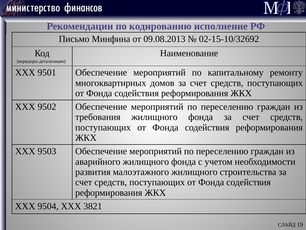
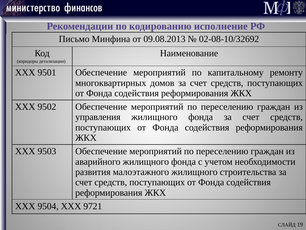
02-15-10/32692: 02-15-10/32692 -> 02-08-10/32692
требования: требования -> управления
3821: 3821 -> 9721
